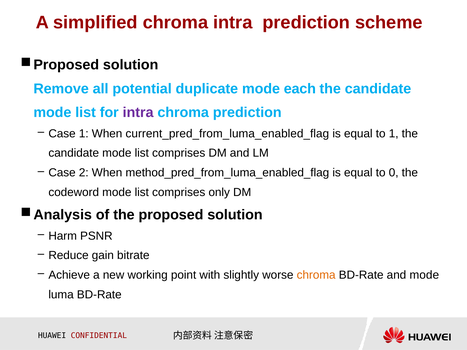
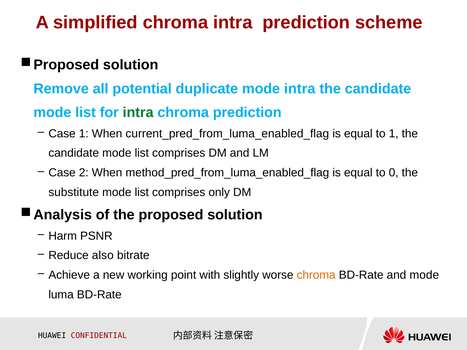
mode each: each -> intra
intra at (138, 113) colour: purple -> green
codeword: codeword -> substitute
gain: gain -> also
